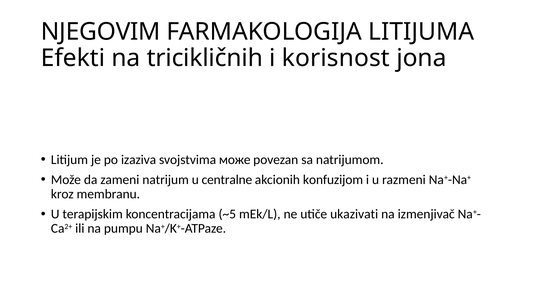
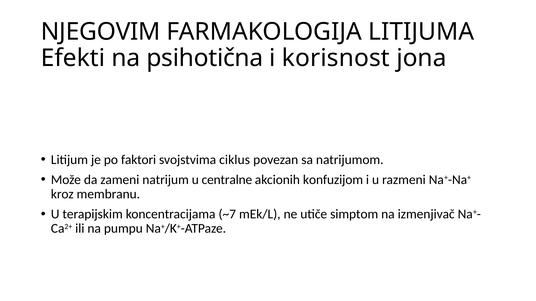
tricikličnih: tricikličnih -> psihotična
izaziva: izaziva -> faktori
може: може -> ciklus
~5: ~5 -> ~7
ukazivati: ukazivati -> simptom
